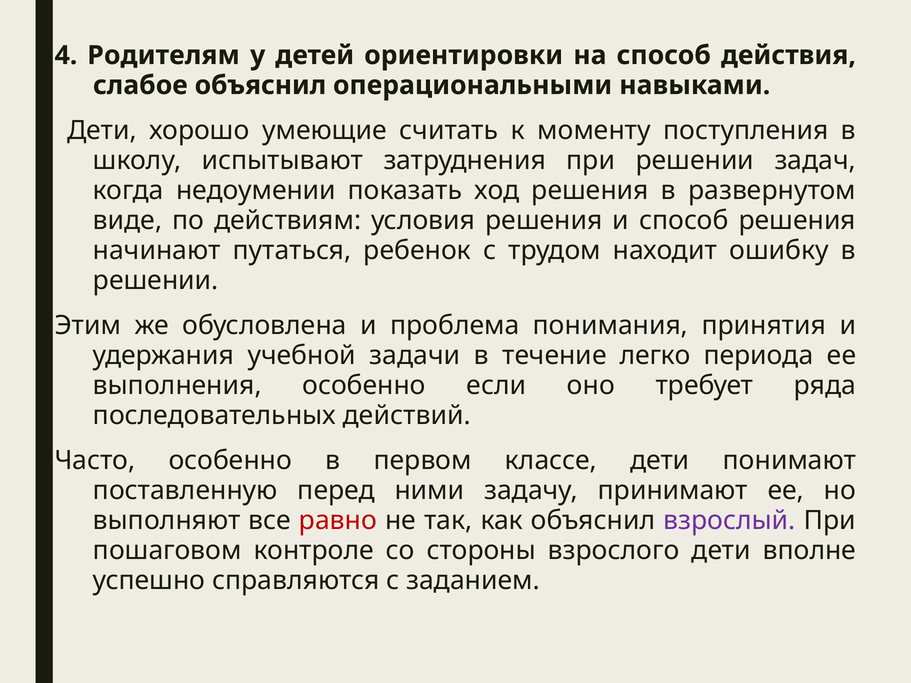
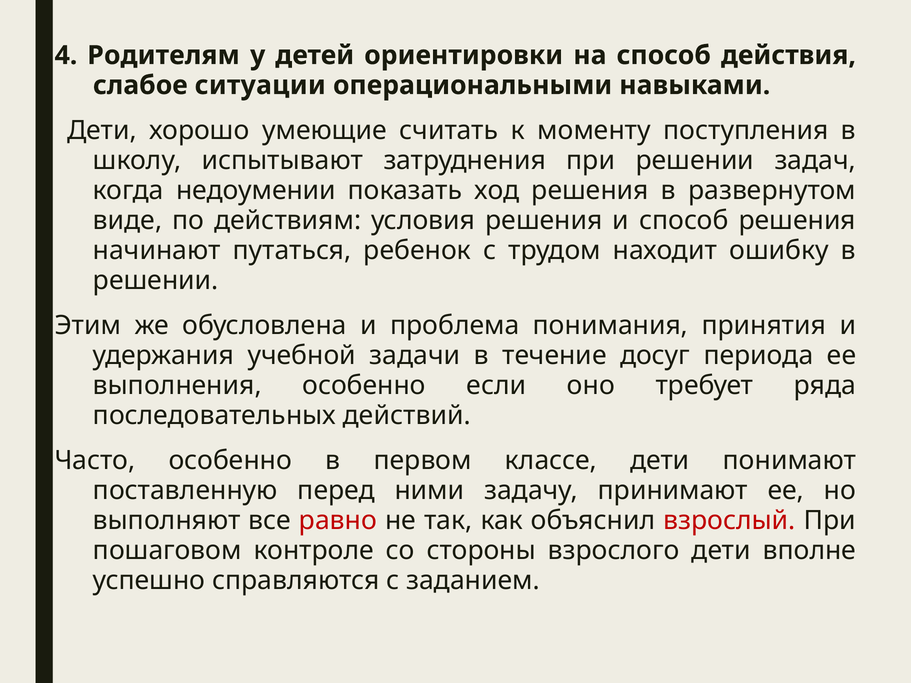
слабое объяснил: объяснил -> ситуации
легко: легко -> досуг
взрослый colour: purple -> red
